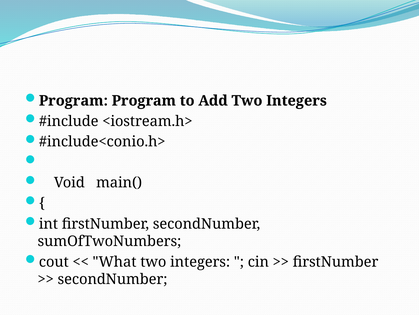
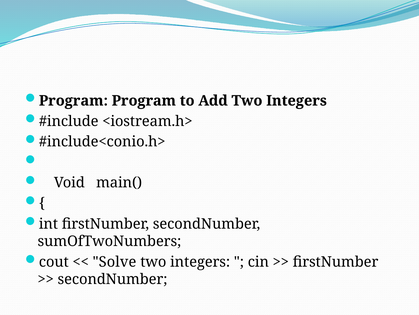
What: What -> Solve
